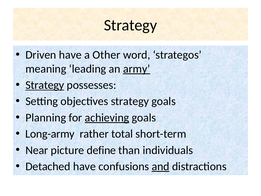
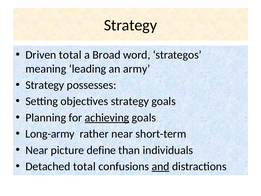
Driven have: have -> total
Other: Other -> Broad
army underline: present -> none
Strategy at (45, 85) underline: present -> none
rather total: total -> near
Detached have: have -> total
